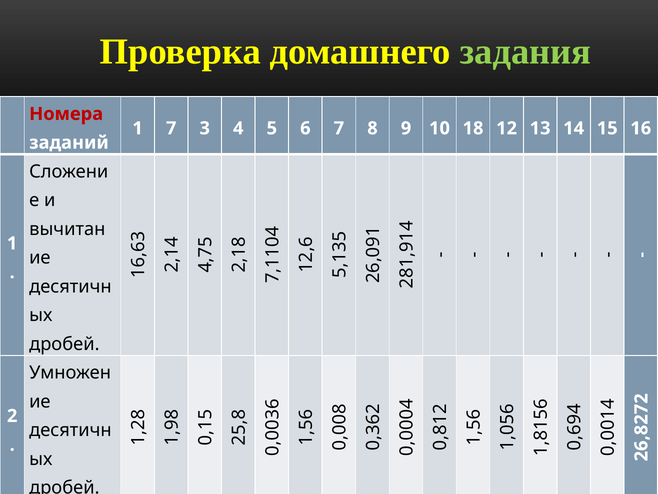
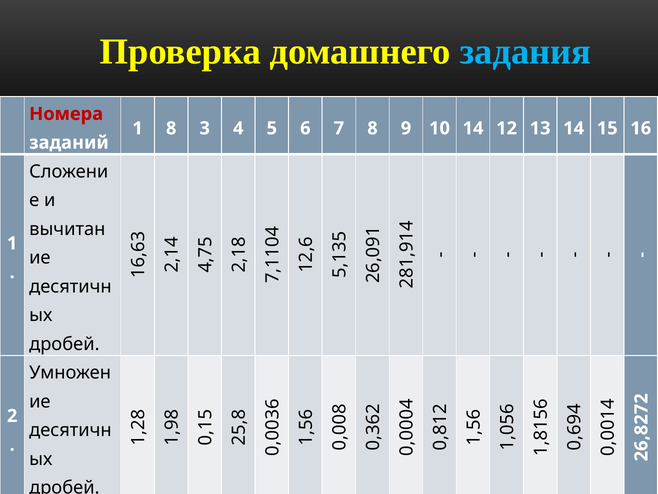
задания colour: light green -> light blue
7 at (171, 128): 7 -> 8
10 18: 18 -> 14
